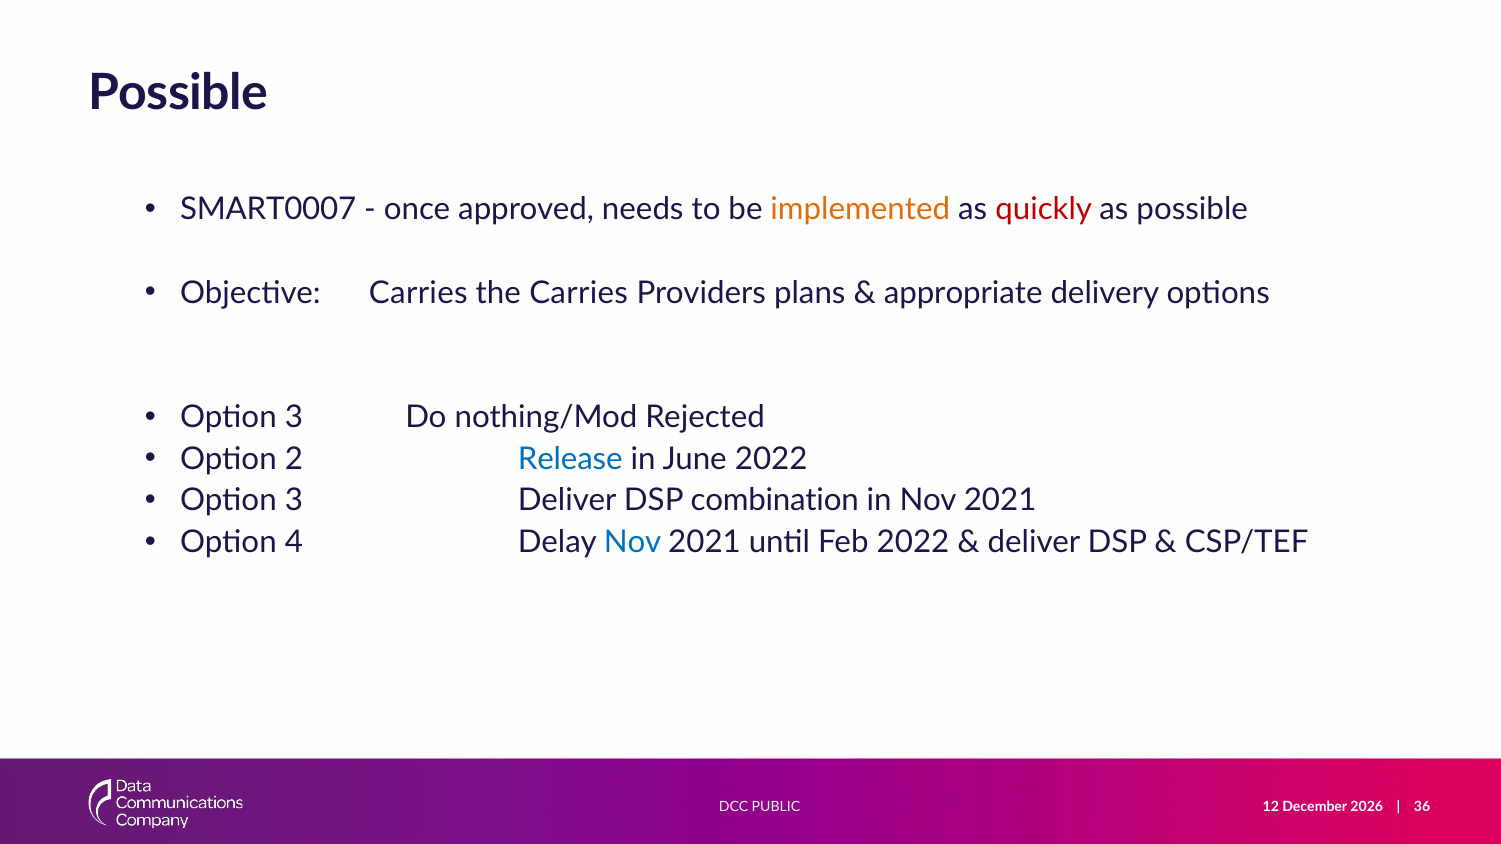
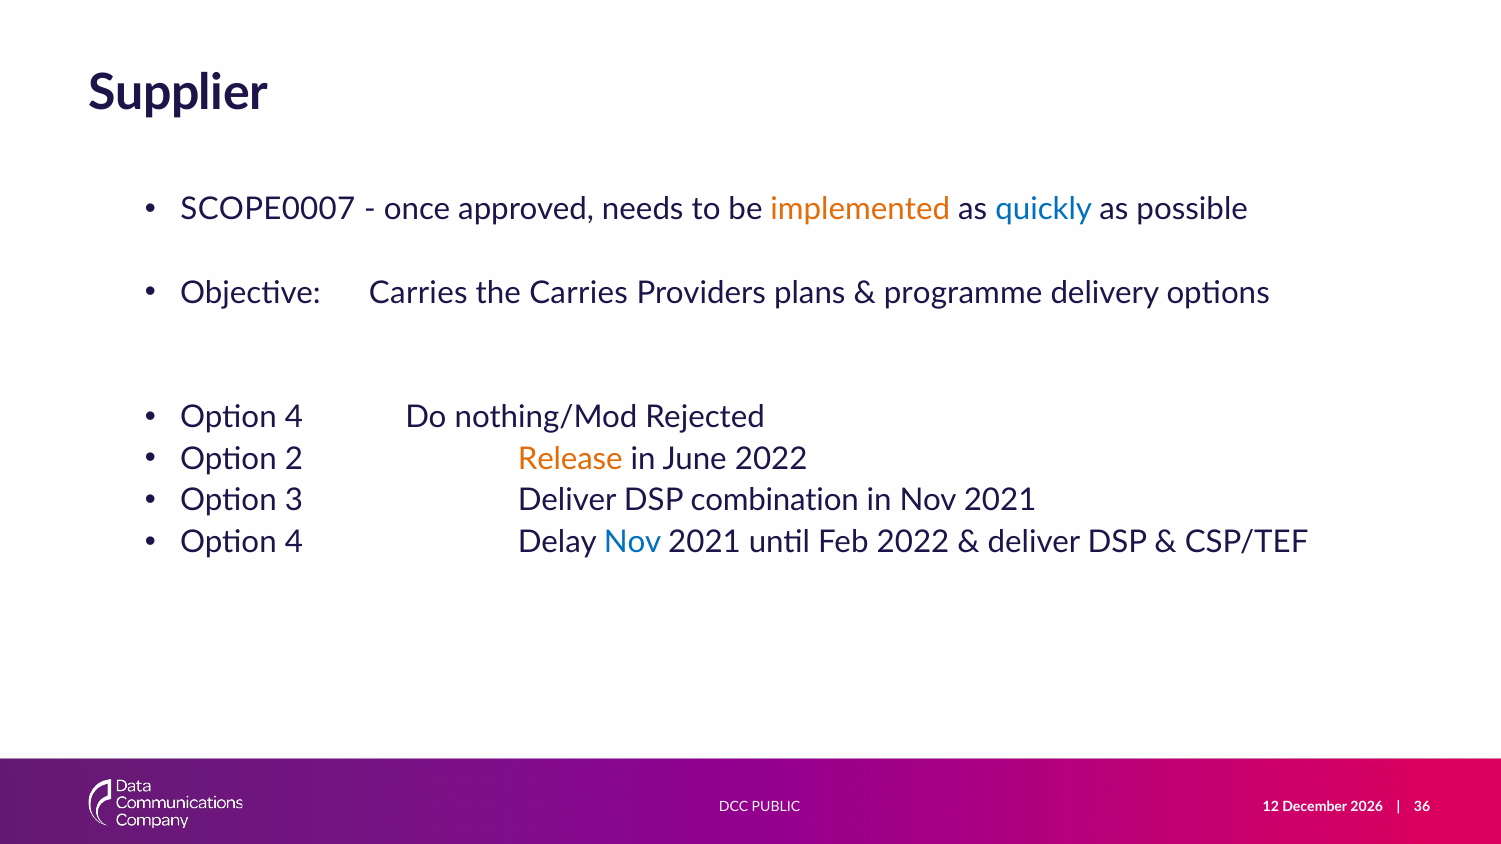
Possible at (178, 93): Possible -> Supplier
SMART0007: SMART0007 -> SCOPE0007
quickly colour: red -> blue
appropriate: appropriate -> programme
3 at (294, 418): 3 -> 4
Release colour: blue -> orange
